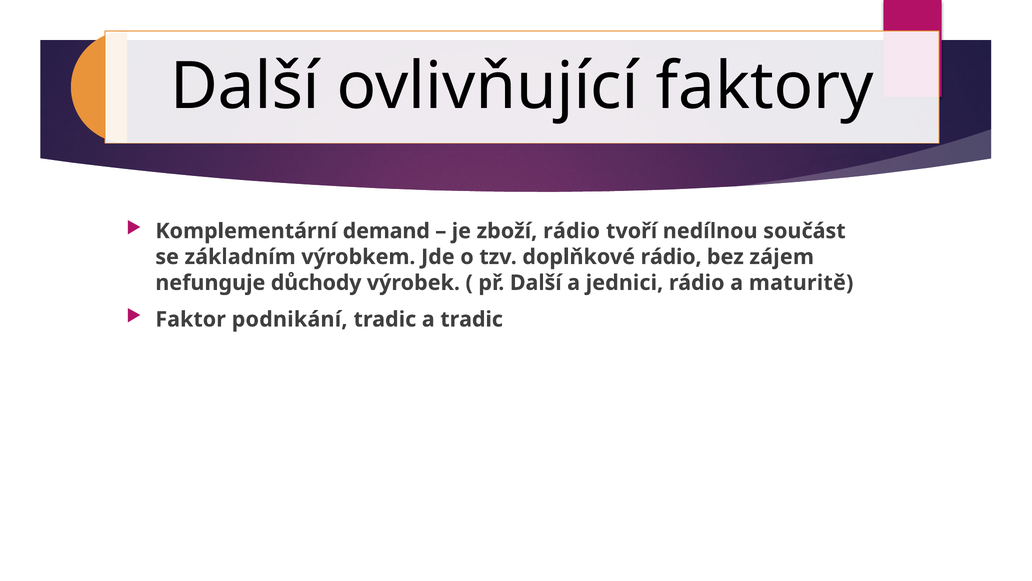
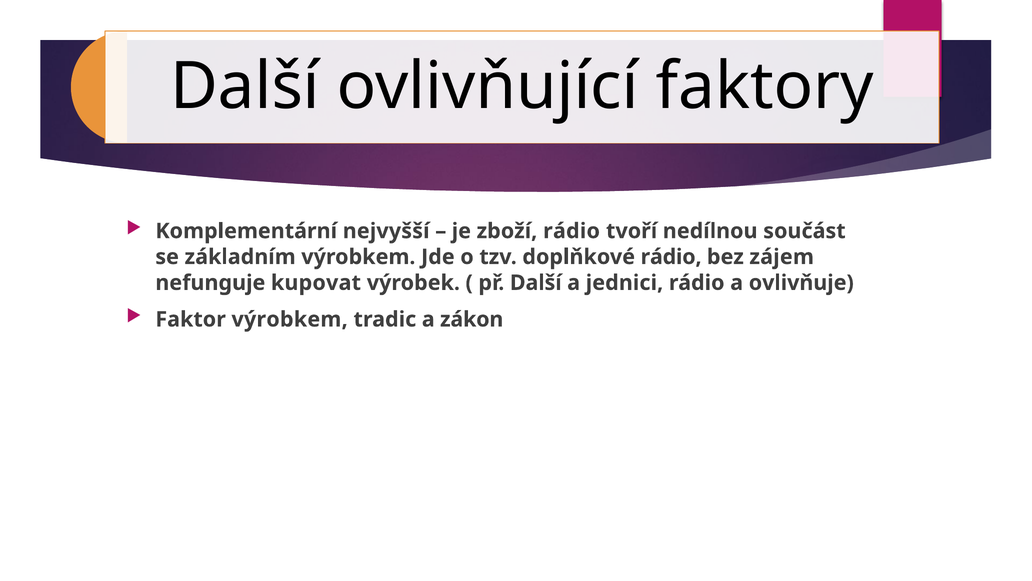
demand: demand -> nejvyšší
důchody: důchody -> kupovat
maturitě: maturitě -> ovlivňuje
Faktor podnikání: podnikání -> výrobkem
a tradic: tradic -> zákon
